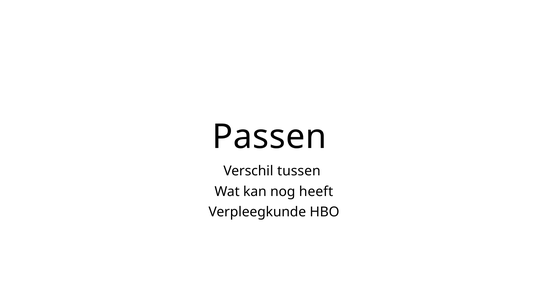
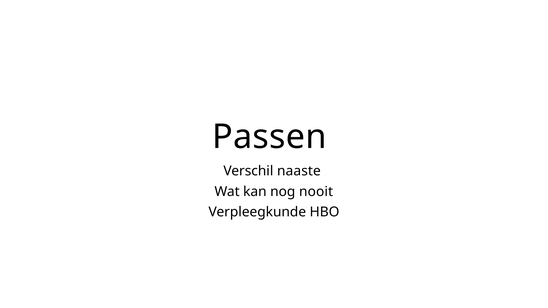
tussen: tussen -> naaste
heeft: heeft -> nooit
